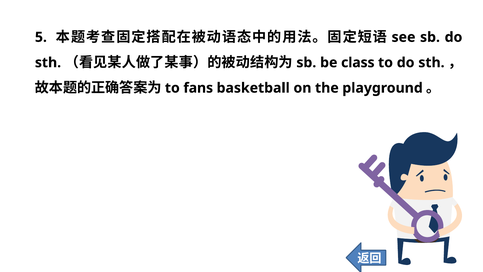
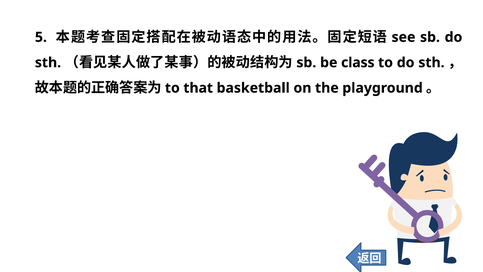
fans: fans -> that
